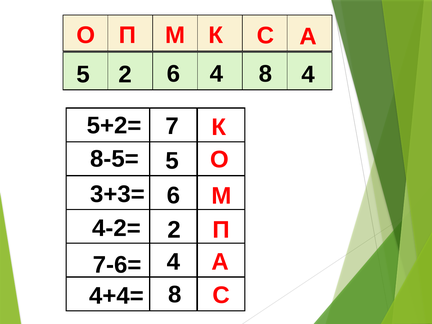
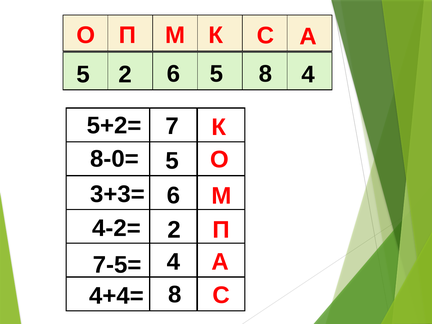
6 4: 4 -> 5
8-5=: 8-5= -> 8-0=
7-6=: 7-6= -> 7-5=
